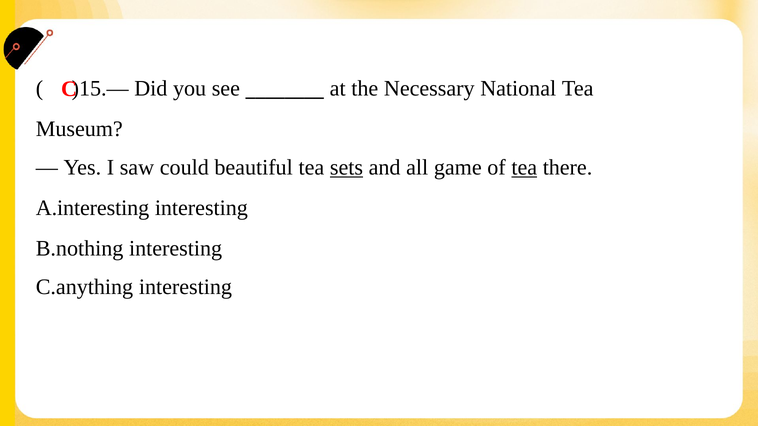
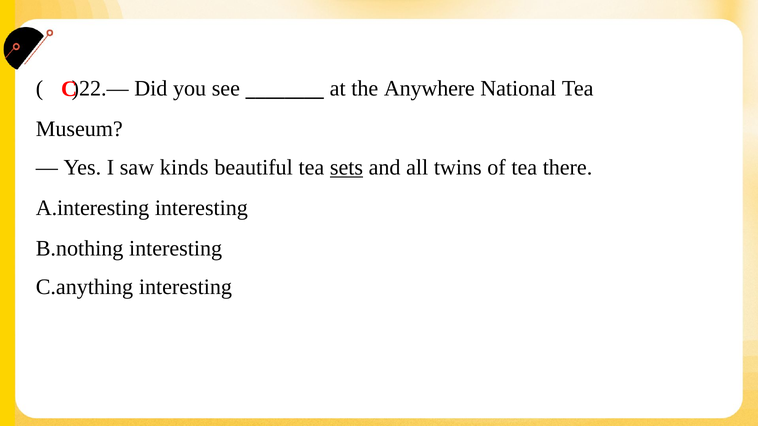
)15.—: )15.— -> )22.—
Necessary: Necessary -> Anywhere
could: could -> kinds
game: game -> twins
tea at (524, 168) underline: present -> none
